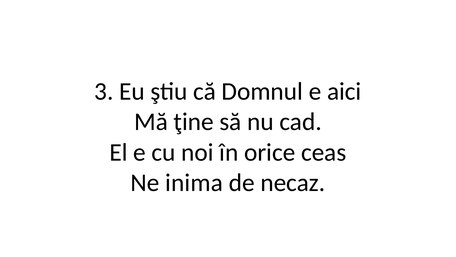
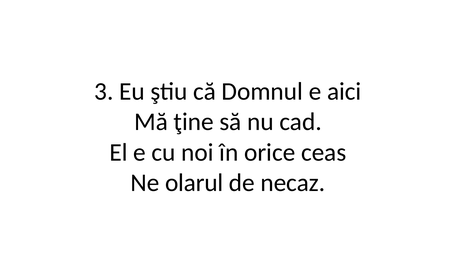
inima: inima -> olarul
